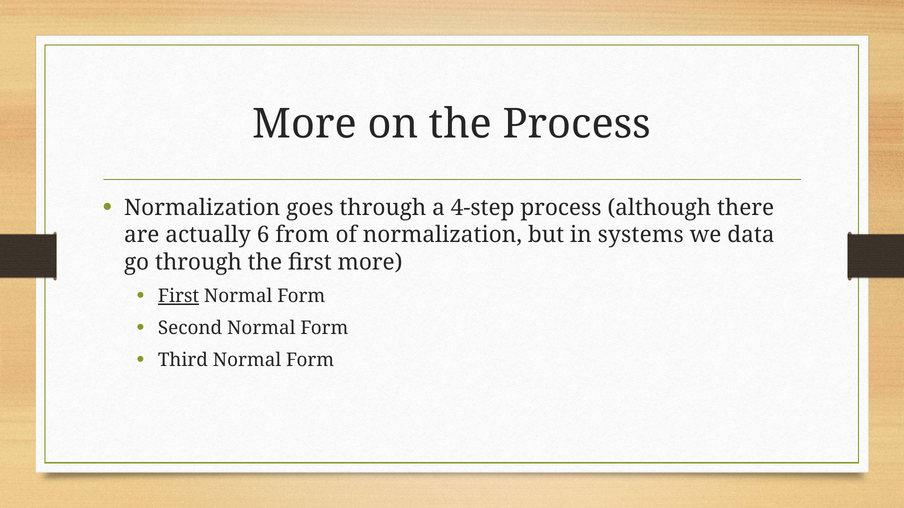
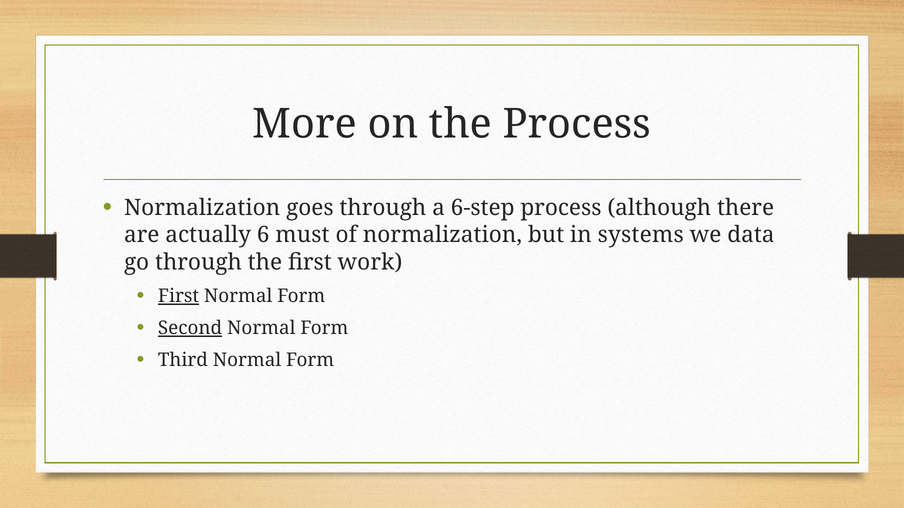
4-step: 4-step -> 6-step
from: from -> must
first more: more -> work
Second underline: none -> present
